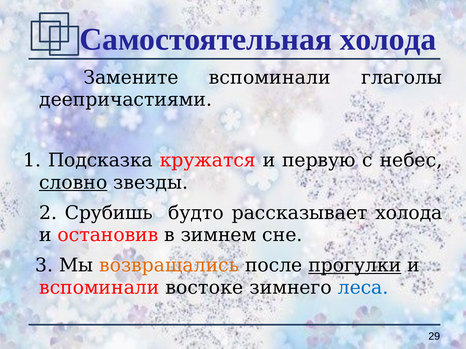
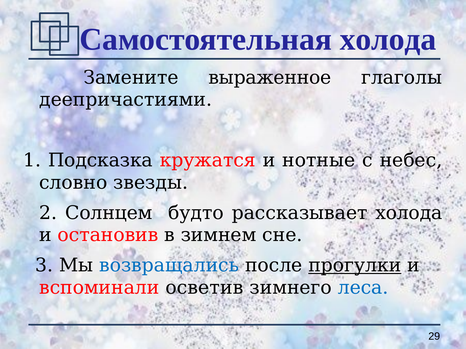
Замените вспоминали: вспоминали -> выраженное
первую: первую -> нотные
словно underline: present -> none
Срубишь: Срубишь -> Солнцем
возвращались colour: orange -> blue
востоке: востоке -> осветив
